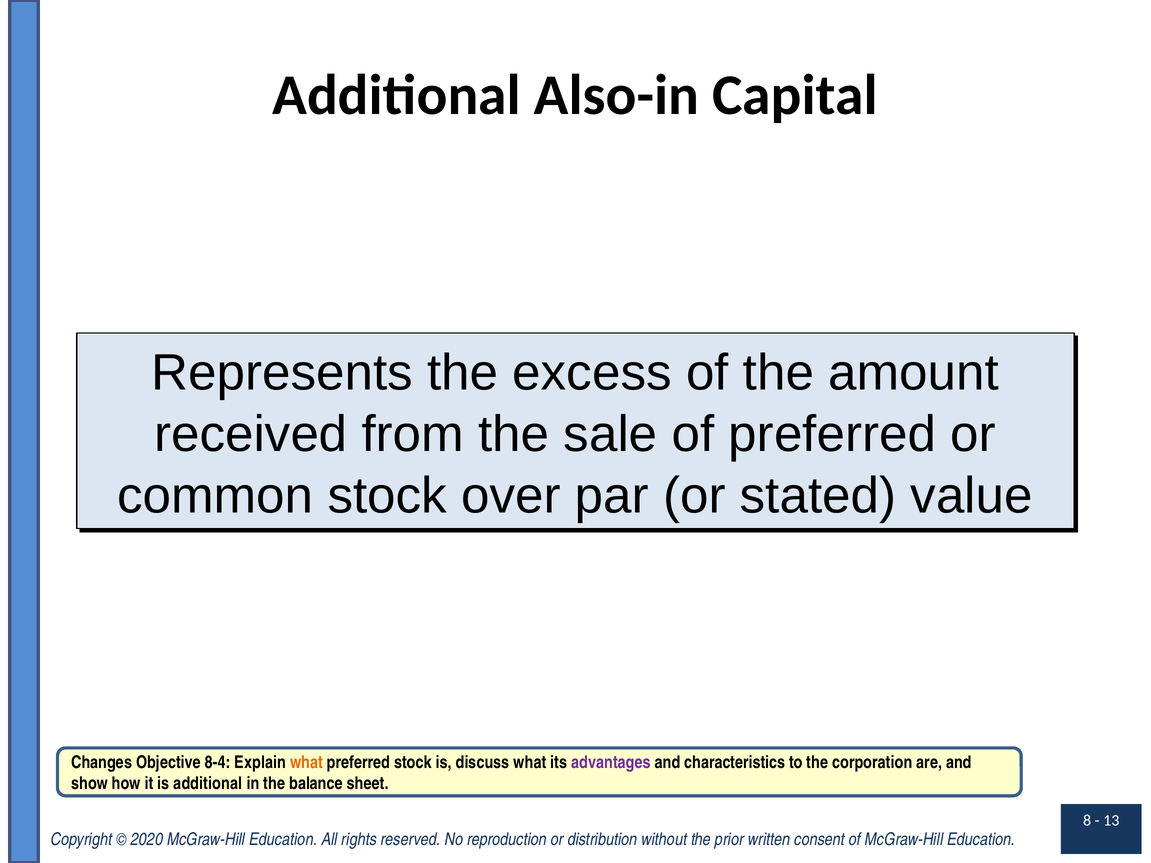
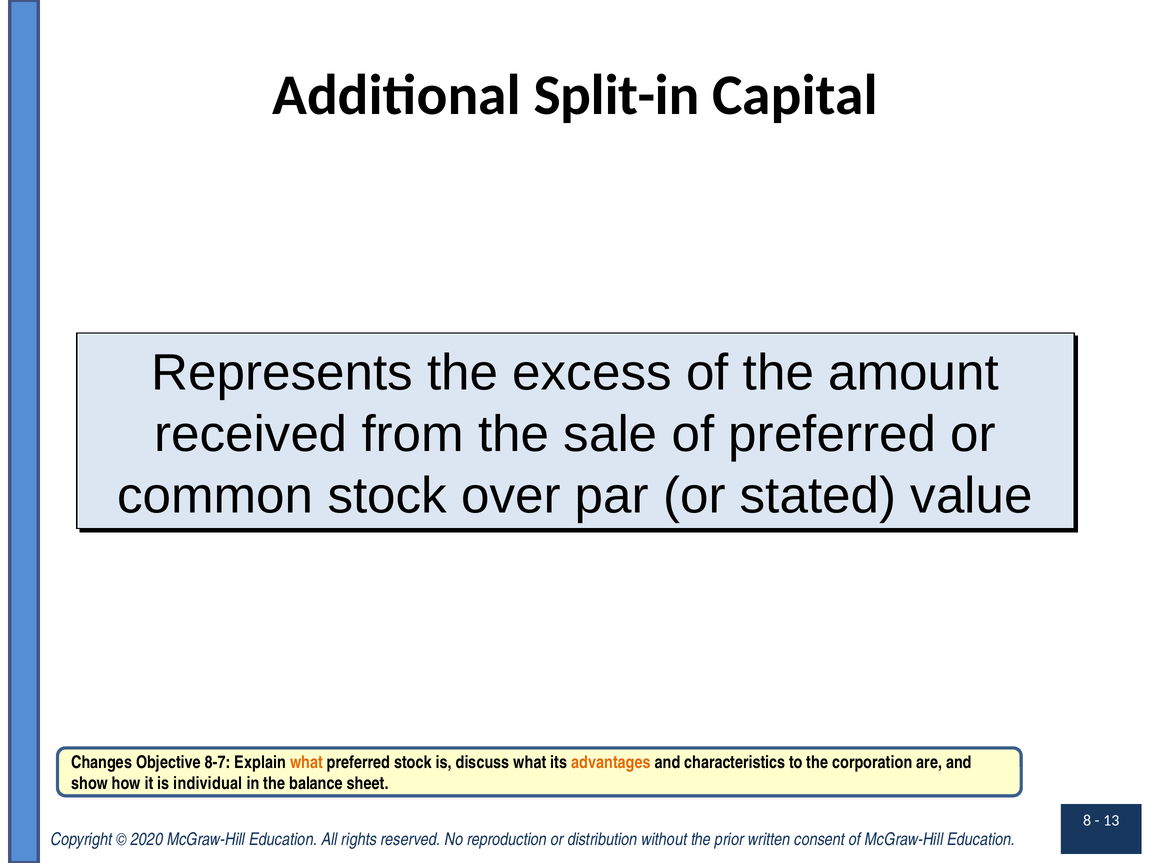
Also-in: Also-in -> Split-in
8-4: 8-4 -> 8-7
advantages colour: purple -> orange
is additional: additional -> individual
